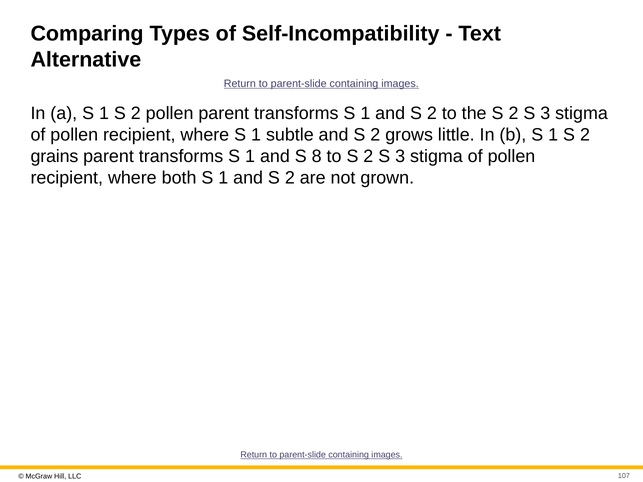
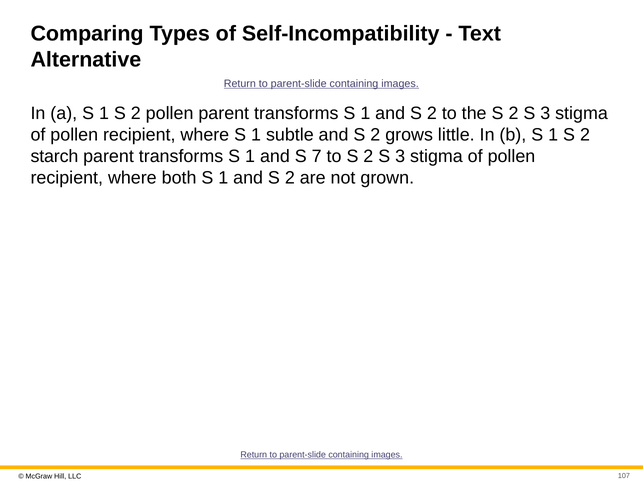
grains: grains -> starch
8: 8 -> 7
